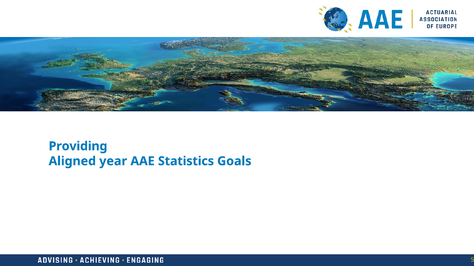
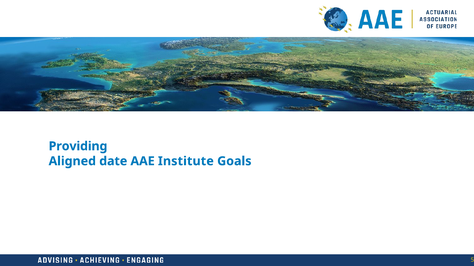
year: year -> date
Statistics: Statistics -> Institute
